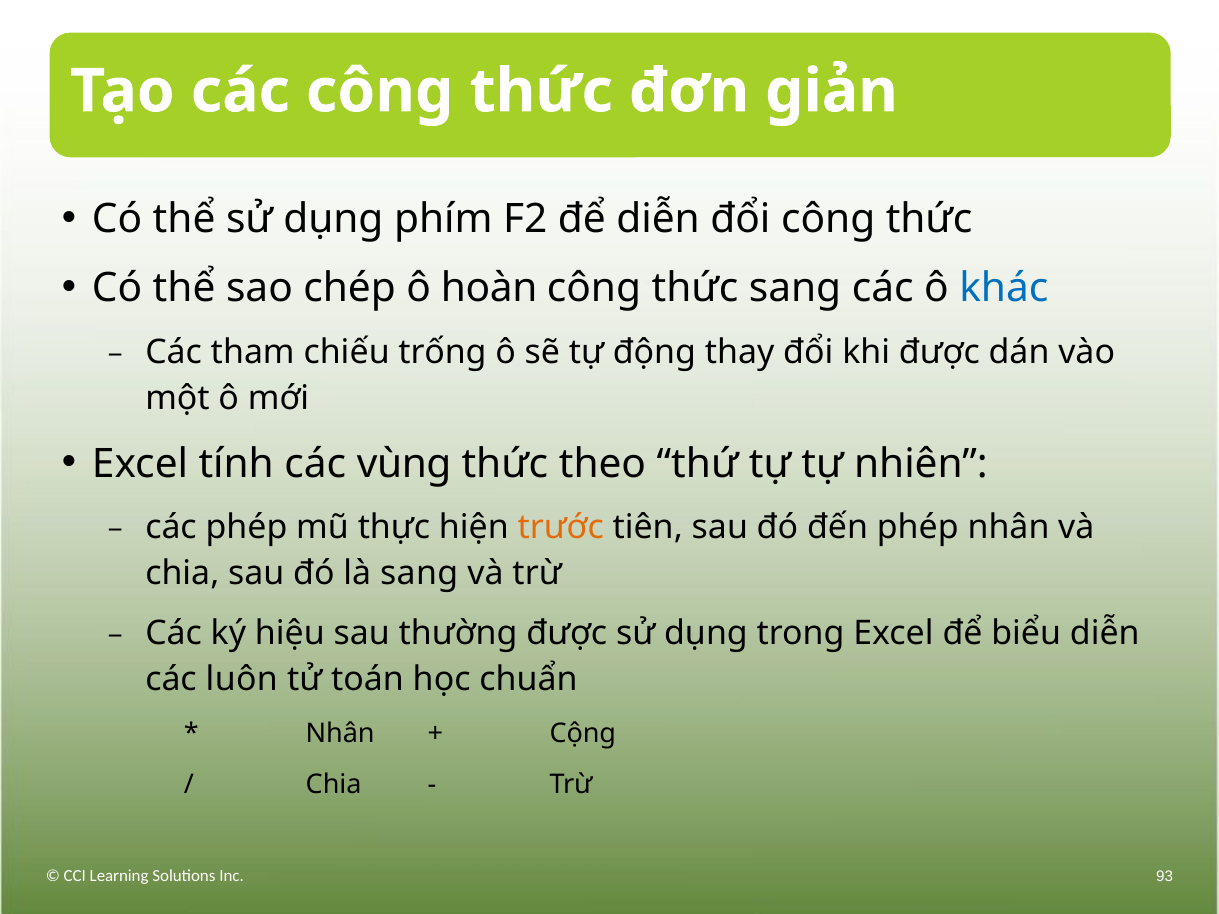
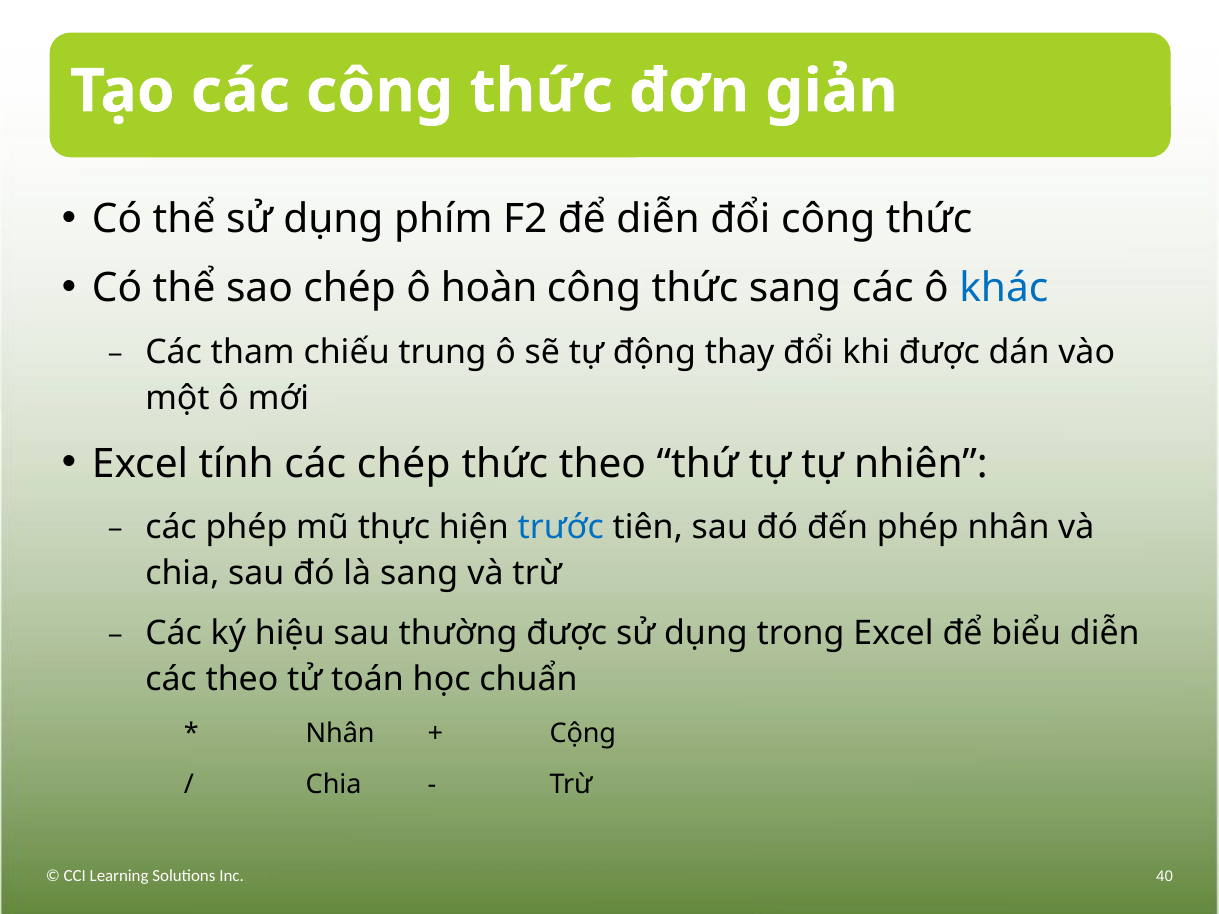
trống: trống -> trung
các vùng: vùng -> chép
trước colour: orange -> blue
các luôn: luôn -> theo
93: 93 -> 40
